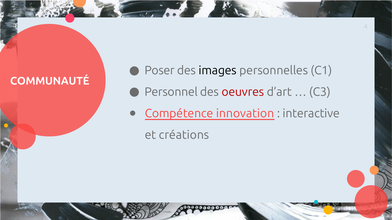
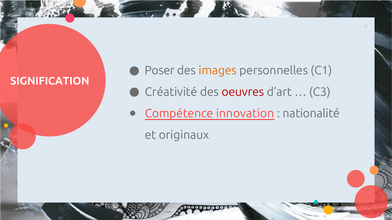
images colour: black -> orange
COMMUNAUTÉ: COMMUNAUTÉ -> SIGNIFICATION
Personnel: Personnel -> Créativité
interactive: interactive -> nationalité
créations: créations -> originaux
